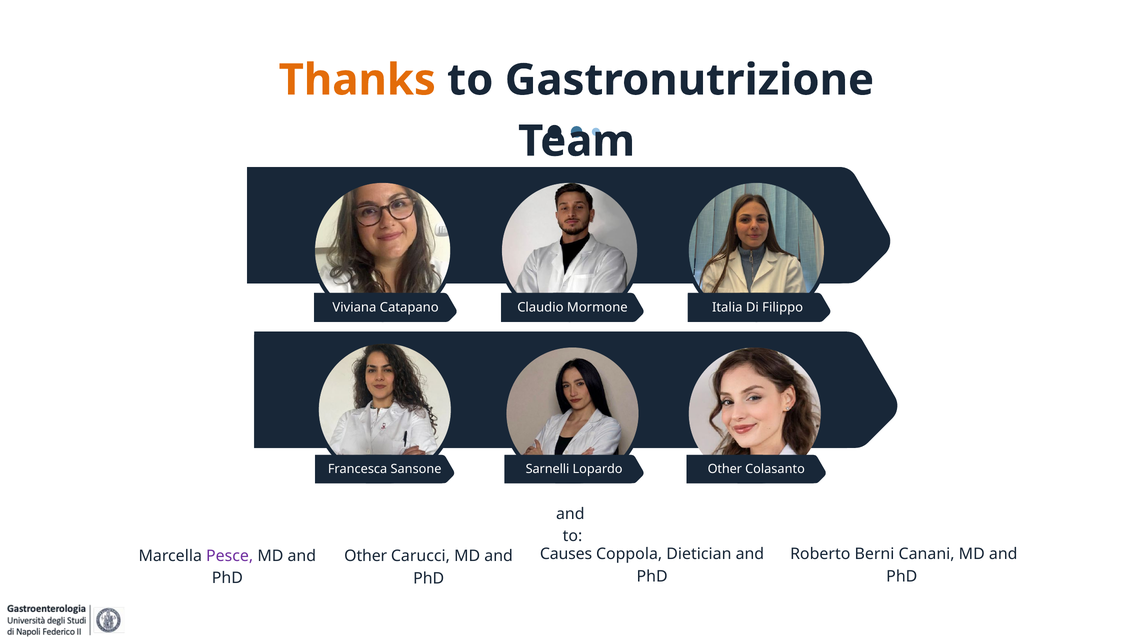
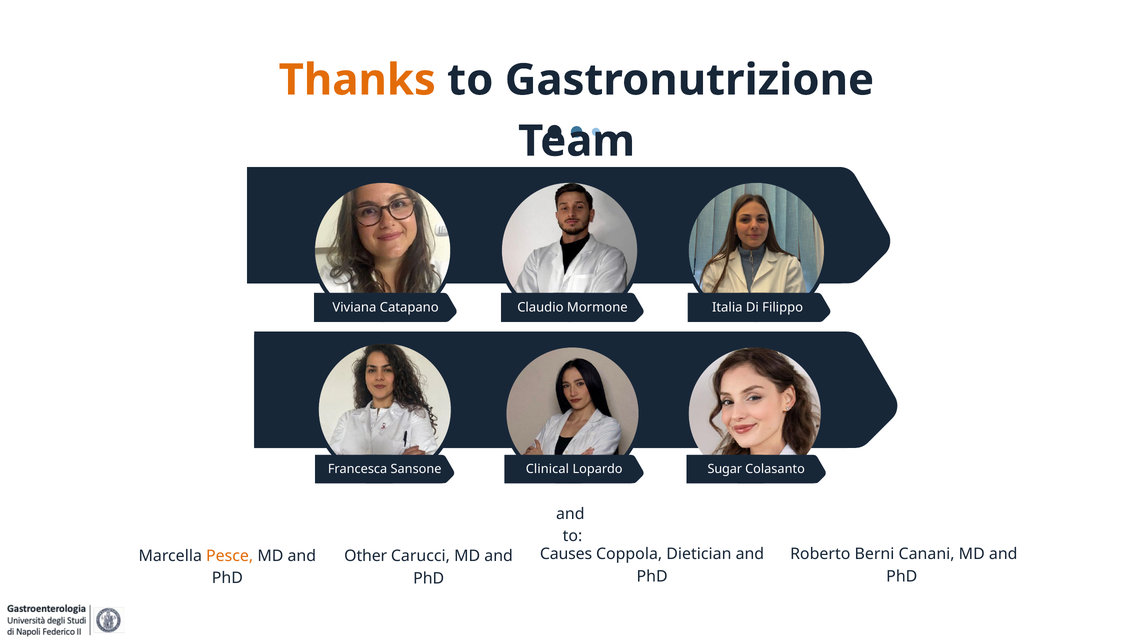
Sarnelli: Sarnelli -> Clinical
Lopardo Other: Other -> Sugar
Pesce colour: purple -> orange
